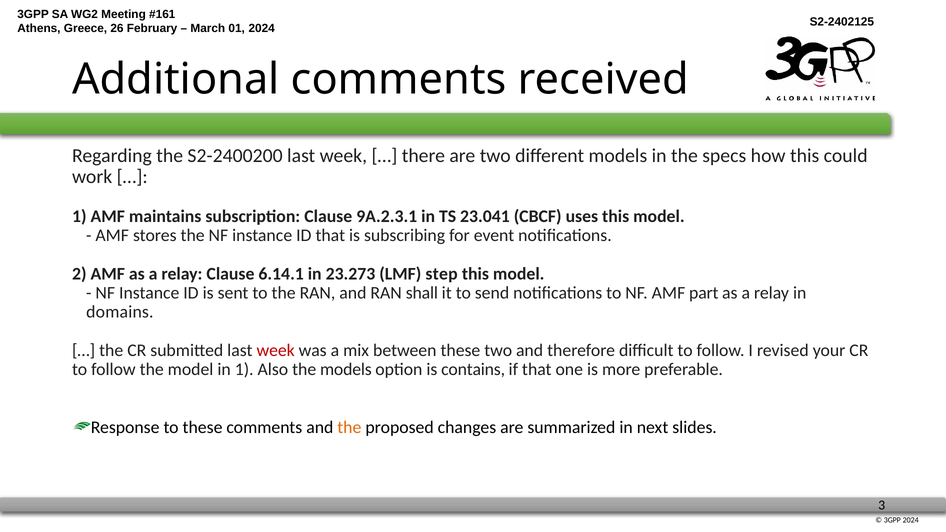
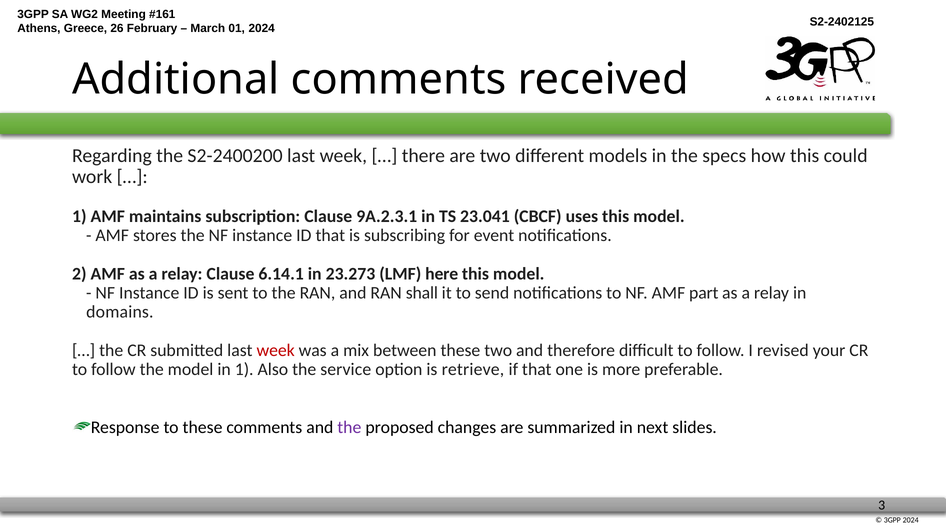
step: step -> here
the models: models -> service
contains: contains -> retrieve
the at (349, 428) colour: orange -> purple
